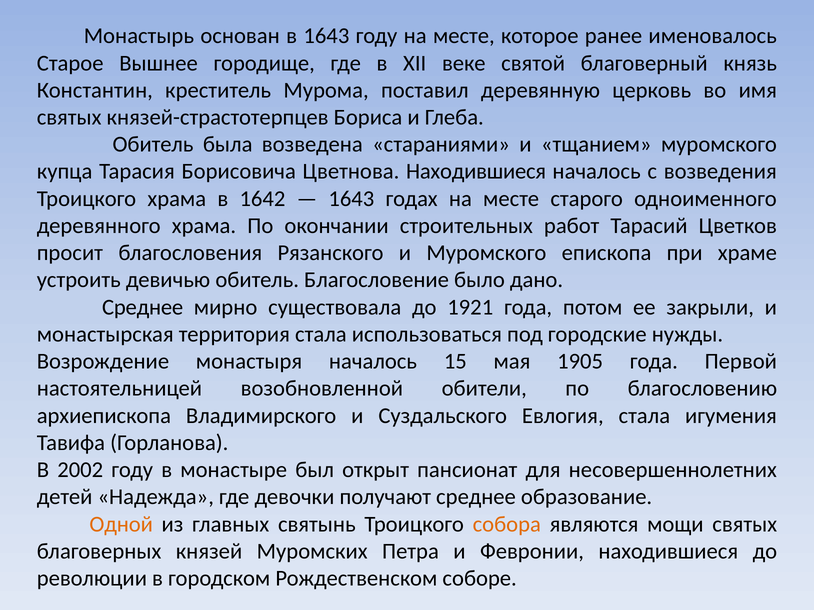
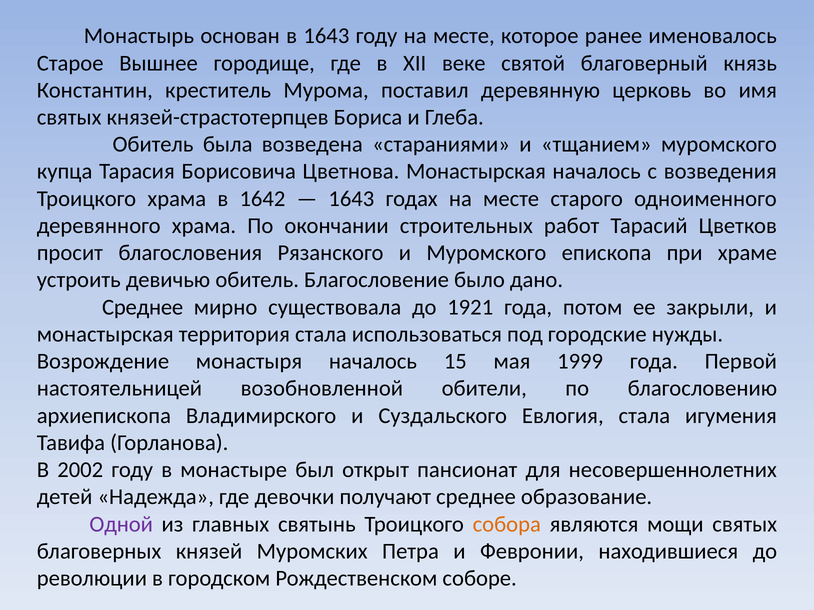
Цветнова Находившиеся: Находившиеся -> Монастырская
1905: 1905 -> 1999
Одной colour: orange -> purple
